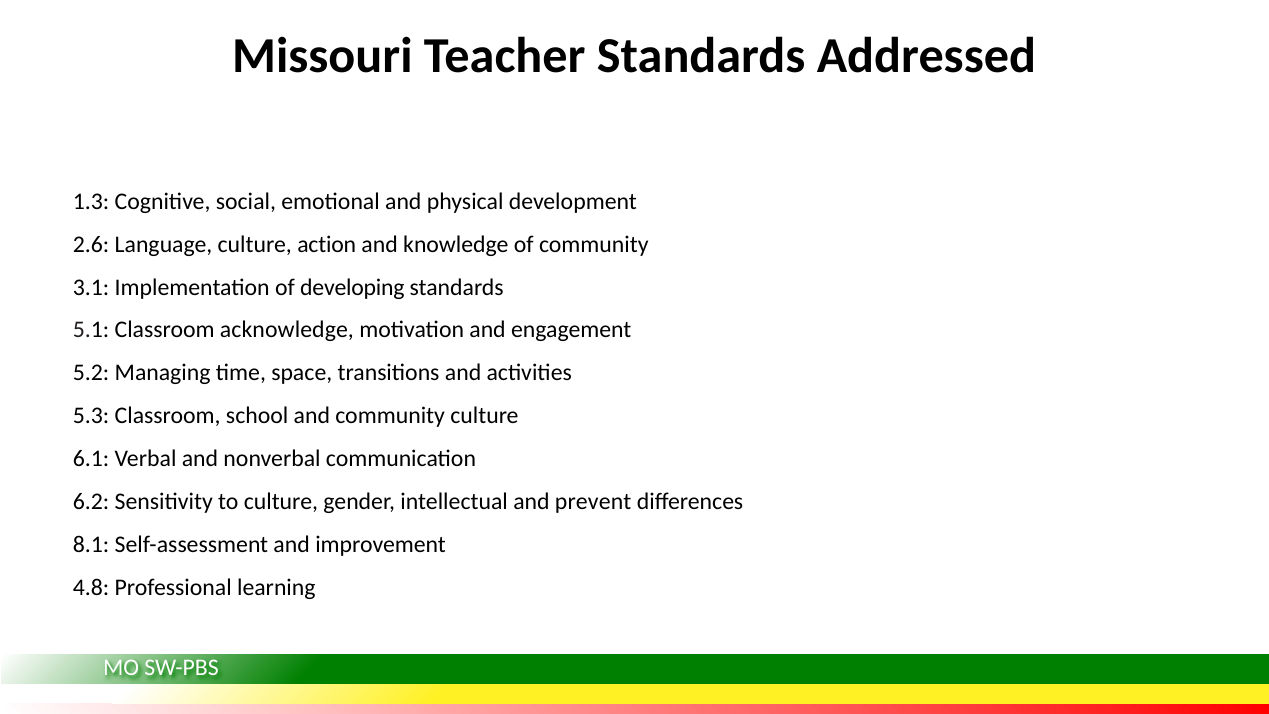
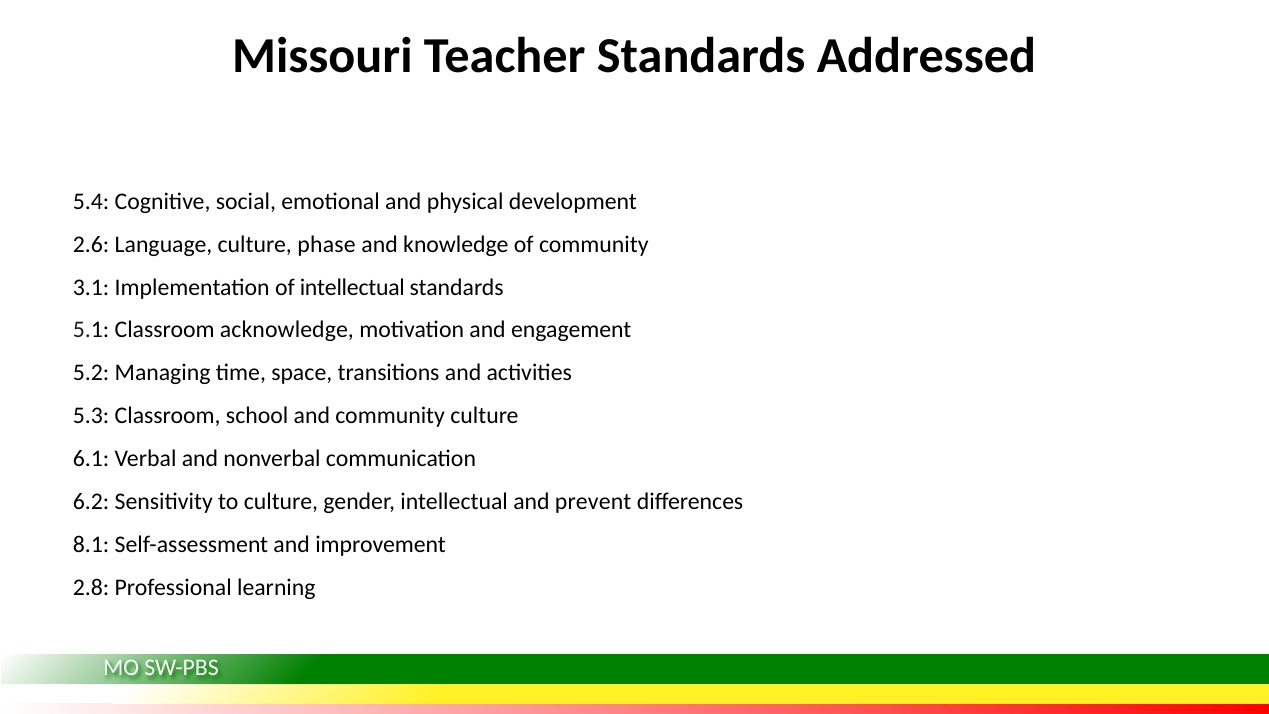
1.3: 1.3 -> 5.4
action: action -> phase
of developing: developing -> intellectual
4.8: 4.8 -> 2.8
